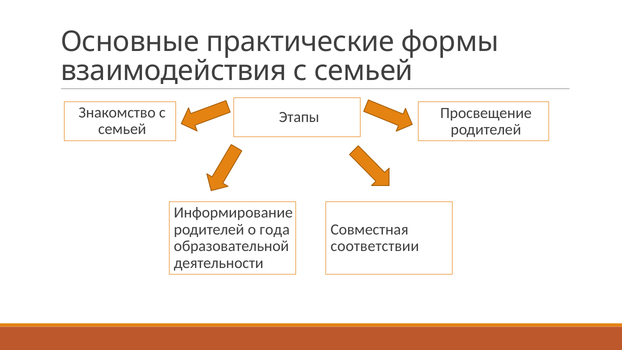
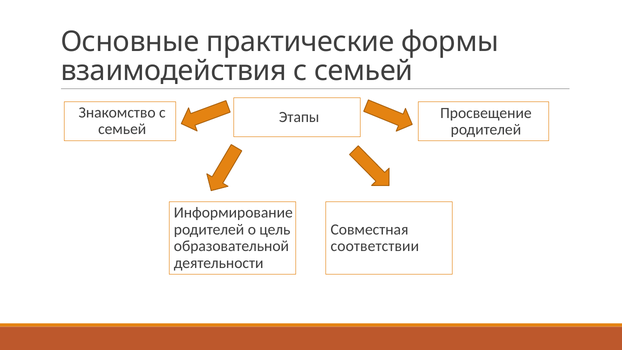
года: года -> цель
